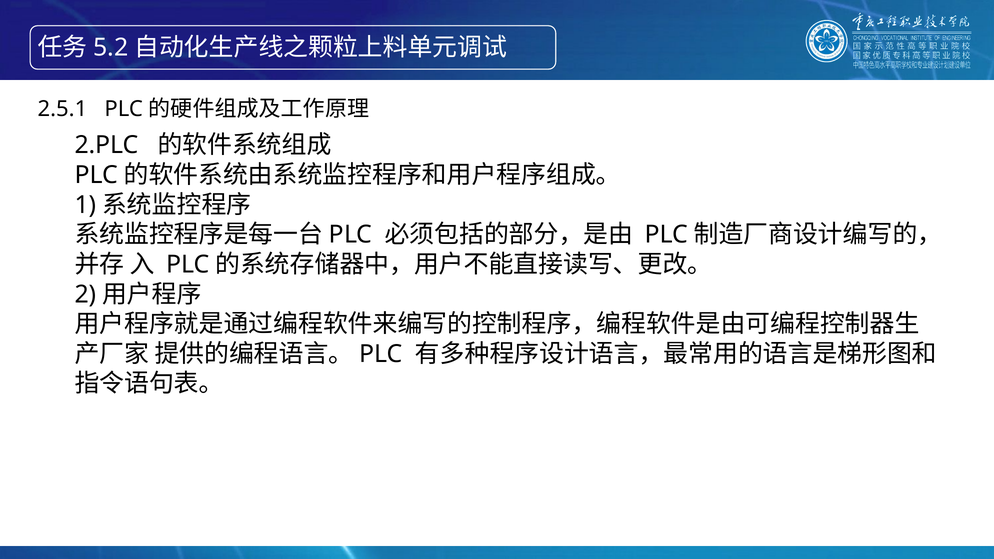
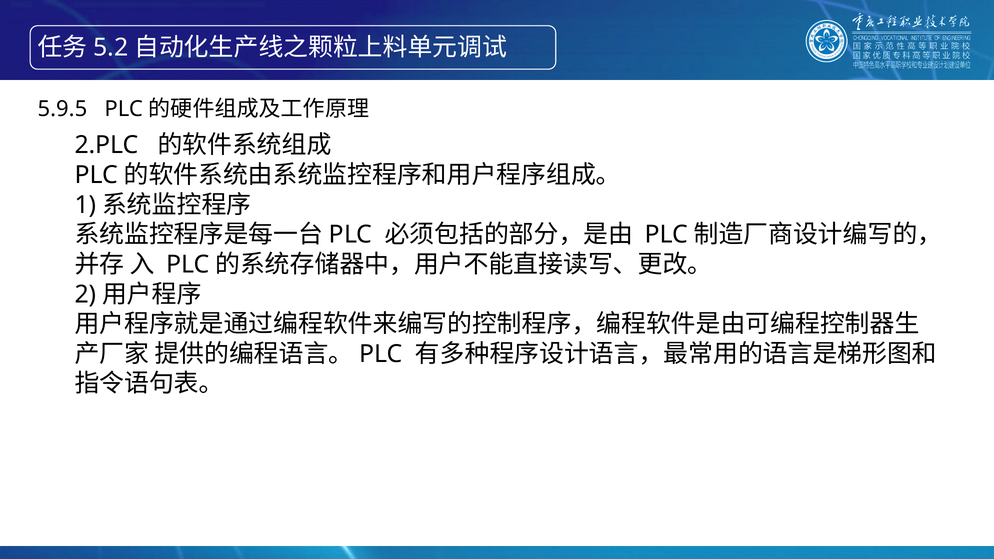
2.5.1: 2.5.1 -> 5.9.5
